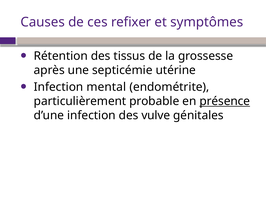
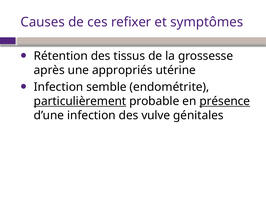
septicémie: septicémie -> appropriés
mental: mental -> semble
particulièrement underline: none -> present
